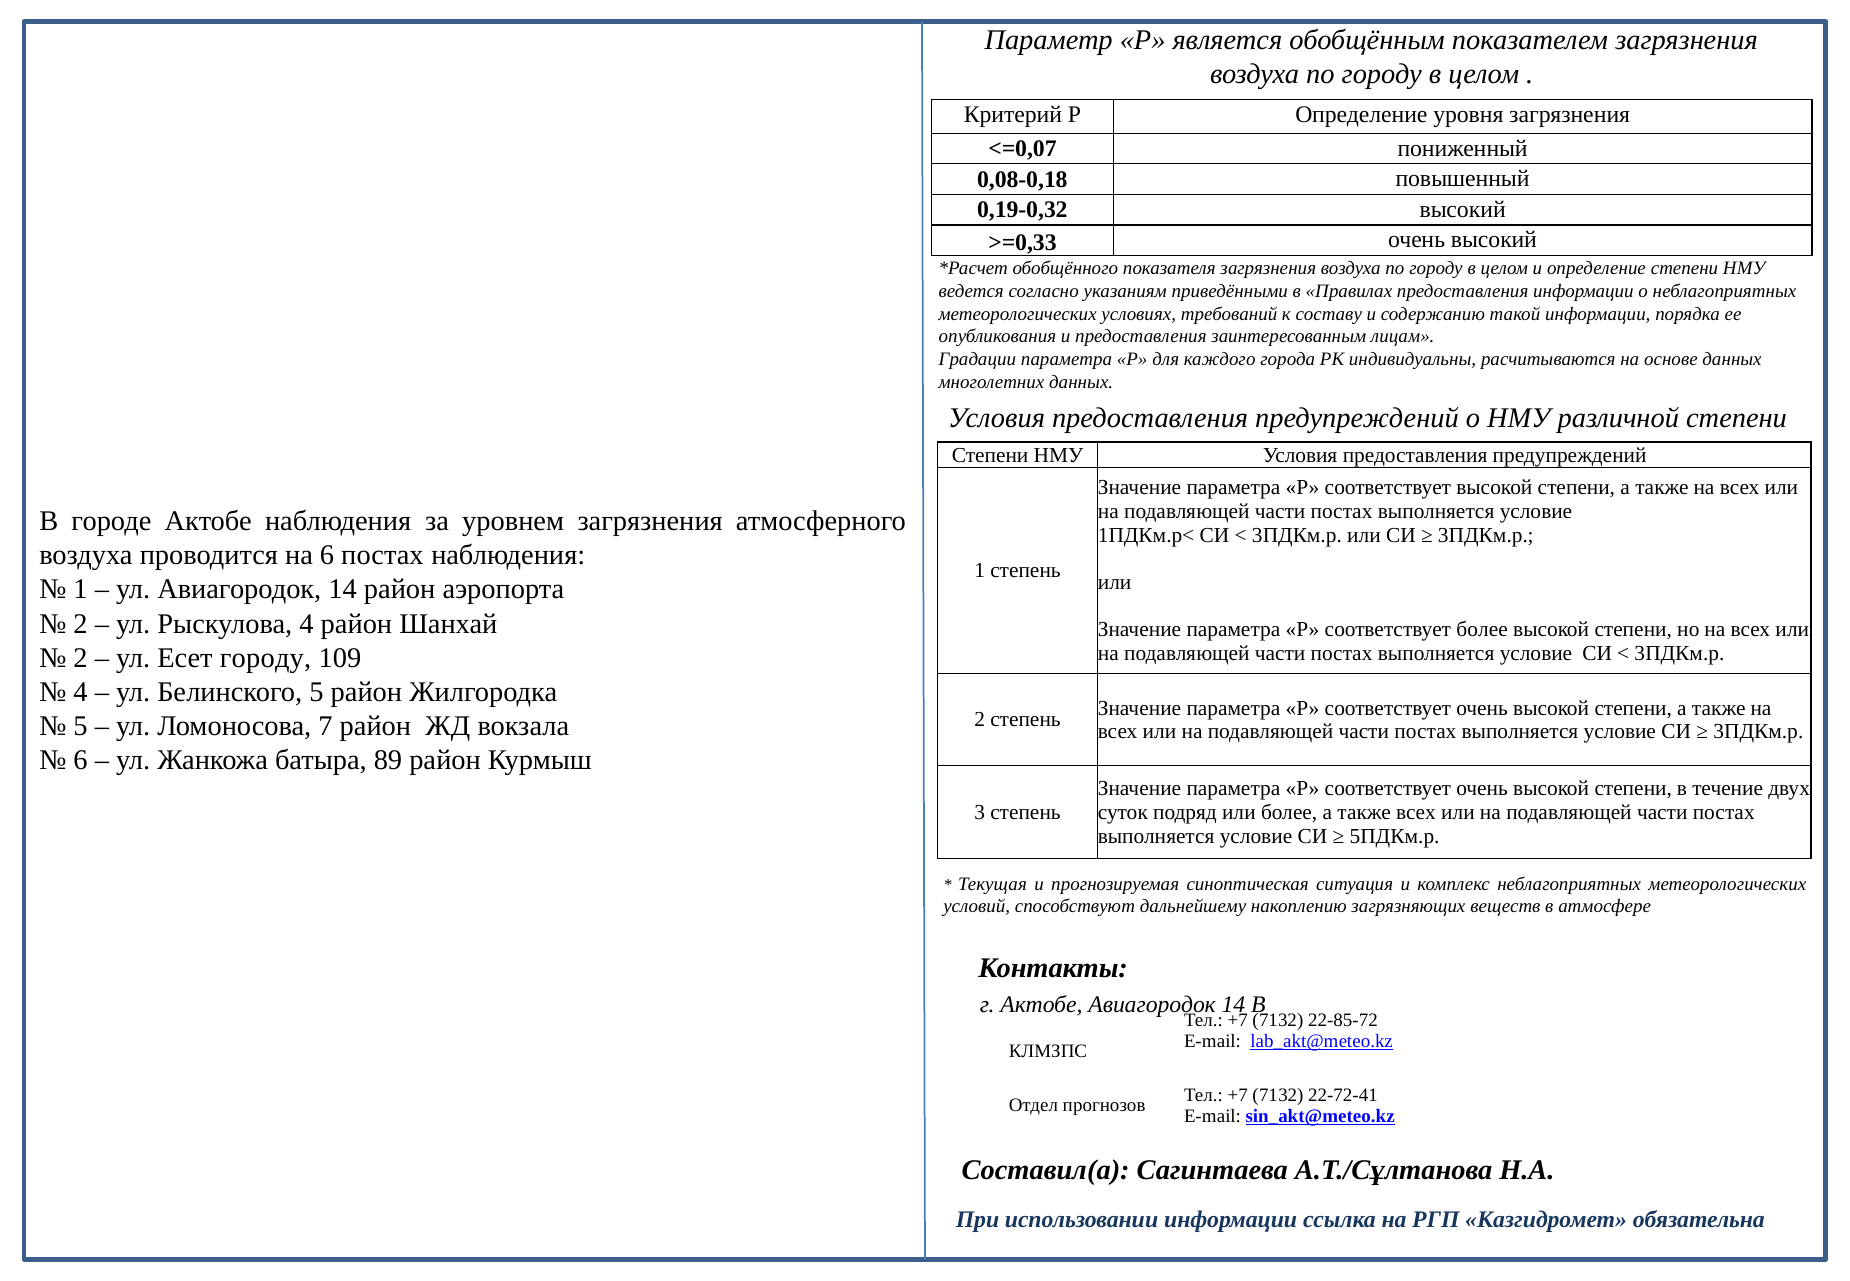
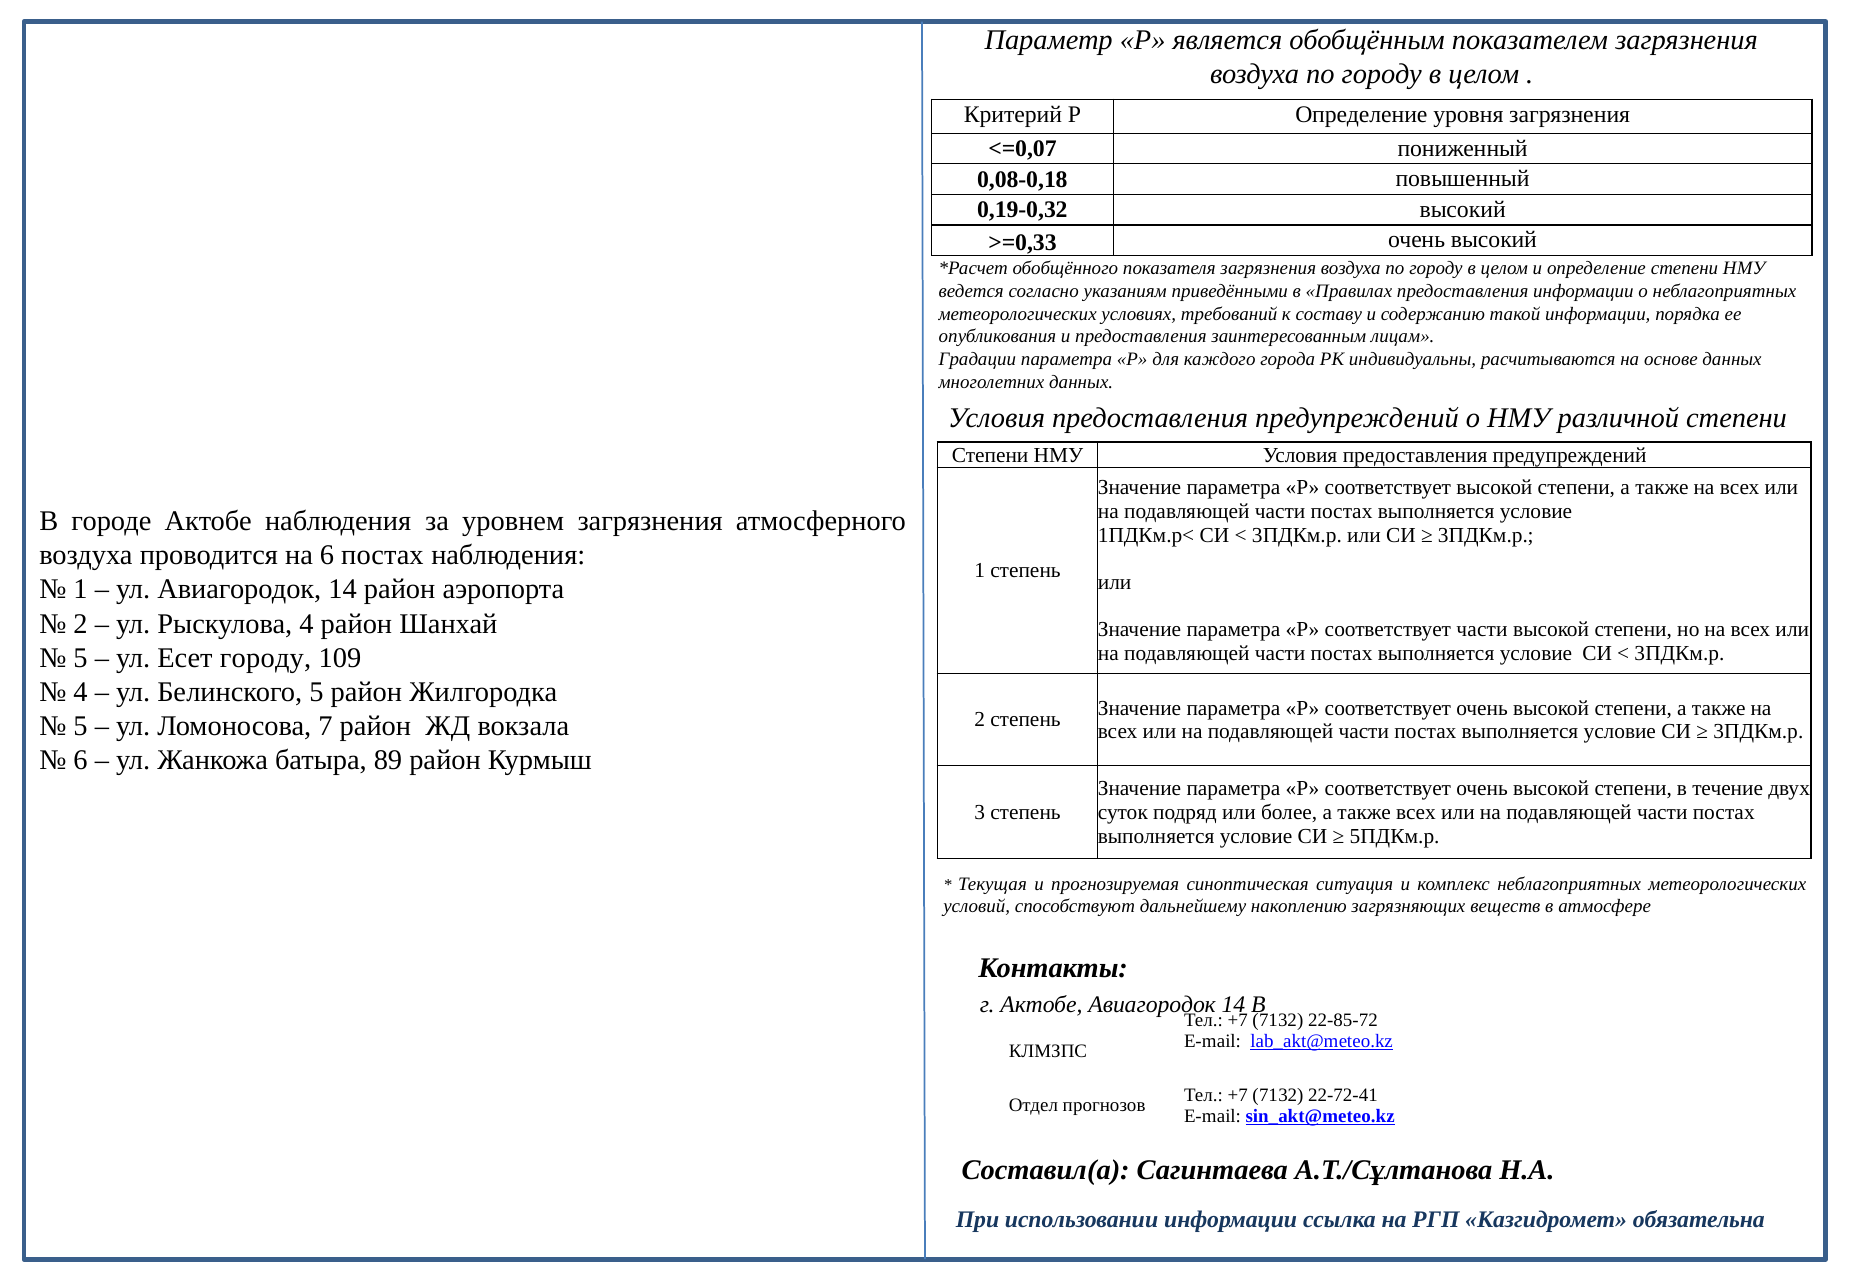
соответствует более: более -> части
2 at (81, 658): 2 -> 5
